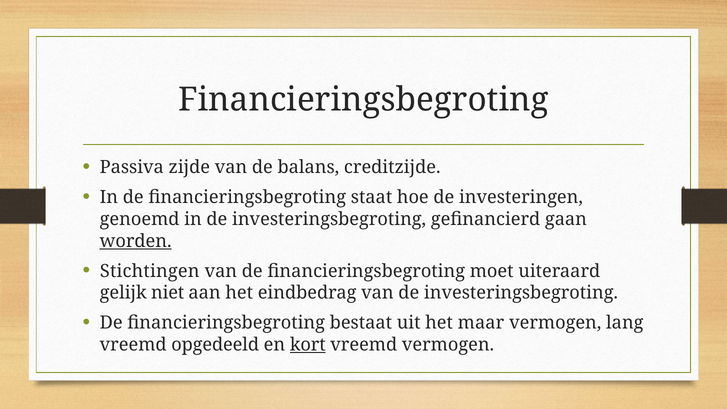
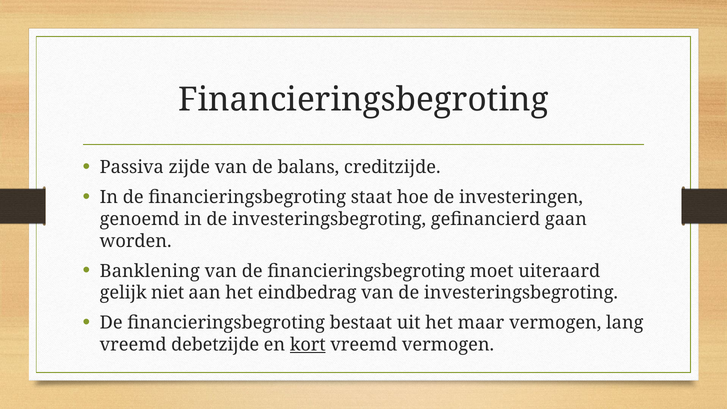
worden underline: present -> none
Stichtingen: Stichtingen -> Banklening
opgedeeld: opgedeeld -> debetzijde
